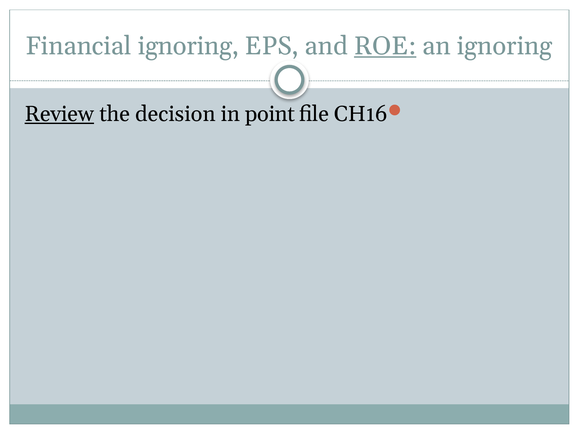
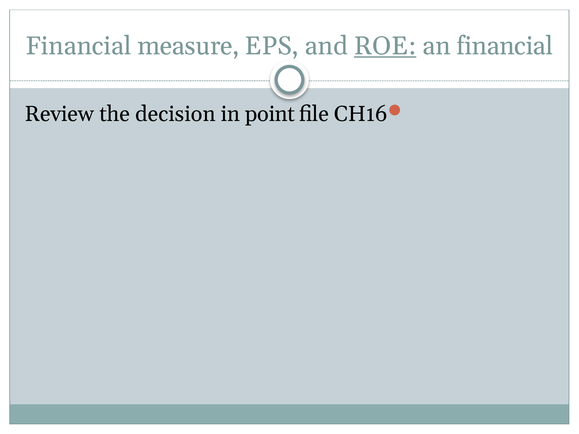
Financial ignoring: ignoring -> measure
an ignoring: ignoring -> financial
Review underline: present -> none
